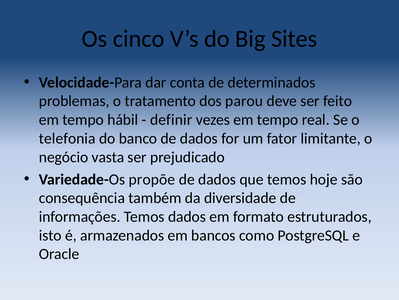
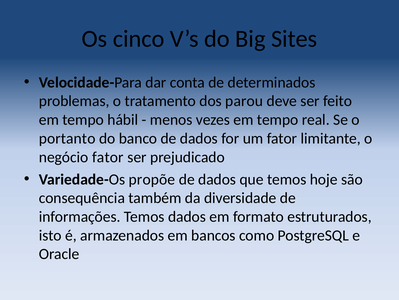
definir: definir -> menos
telefonia: telefonia -> portanto
negócio vasta: vasta -> fator
